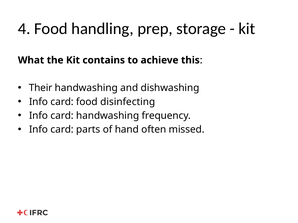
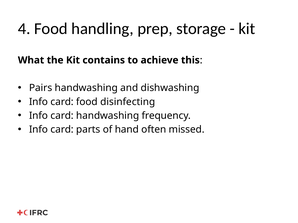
Their: Their -> Pairs
